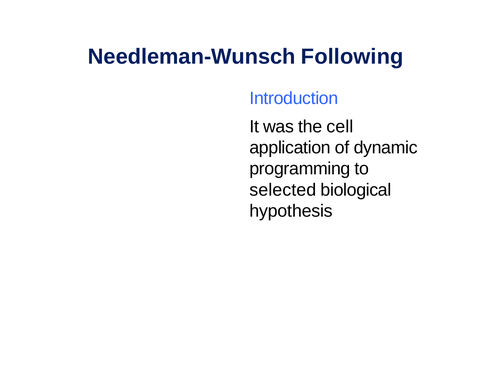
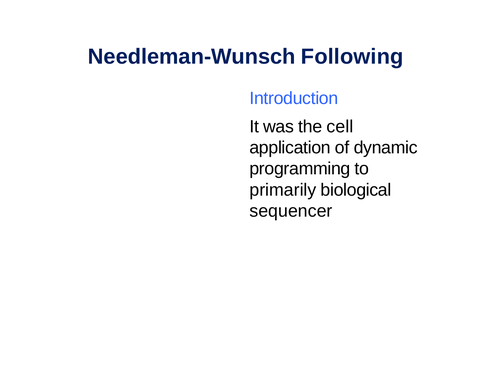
selected: selected -> primarily
hypothesis: hypothesis -> sequencer
